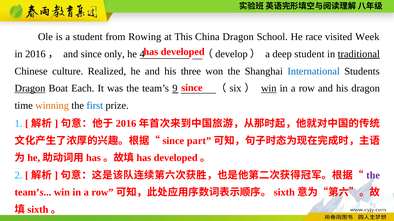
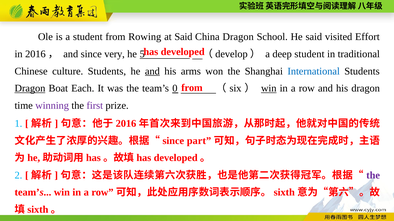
at This: This -> Said
He race: race -> said
Week: Week -> Effort
only: only -> very
4: 4 -> 5
traditional underline: present -> none
culture Realized: Realized -> Students
and at (152, 71) underline: none -> present
three: three -> arms
since at (192, 88): since -> from
9: 9 -> 0
winning colour: orange -> purple
first colour: blue -> purple
